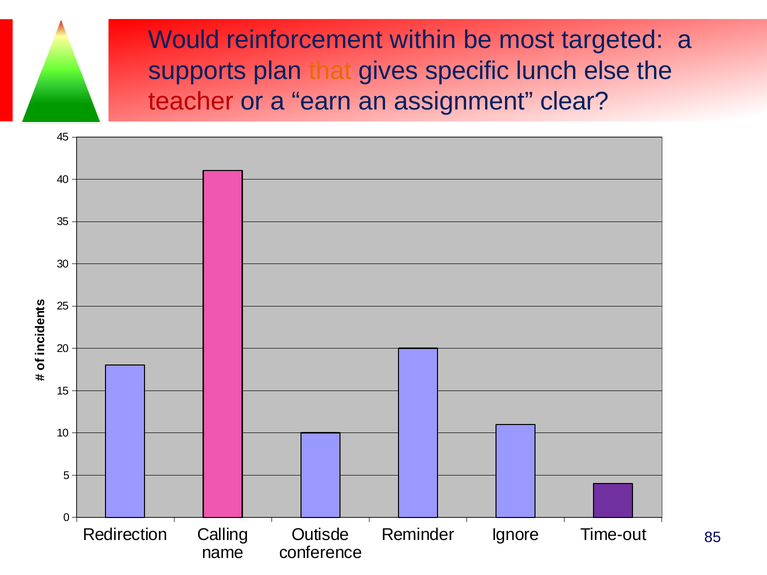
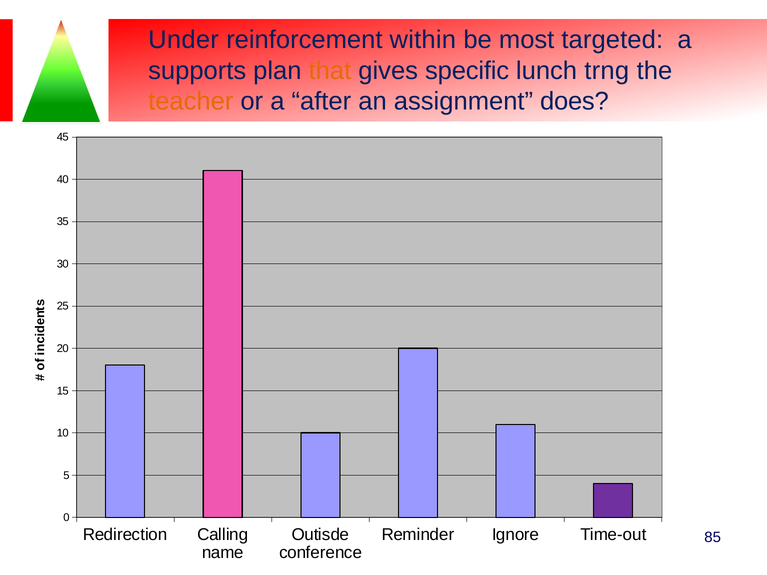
Would: Would -> Under
else: else -> trng
teacher colour: red -> orange
earn: earn -> after
clear: clear -> does
